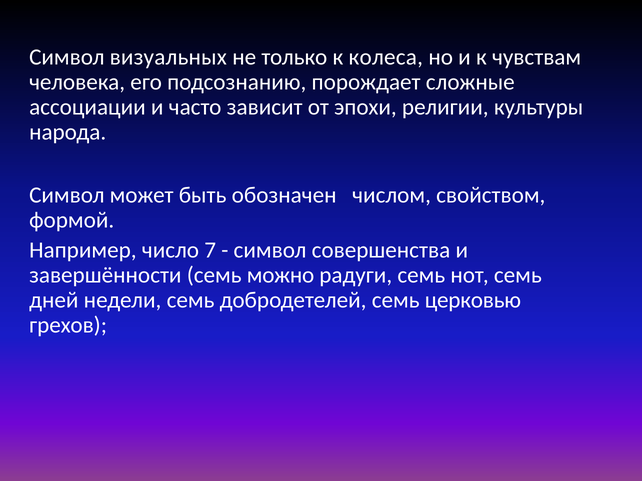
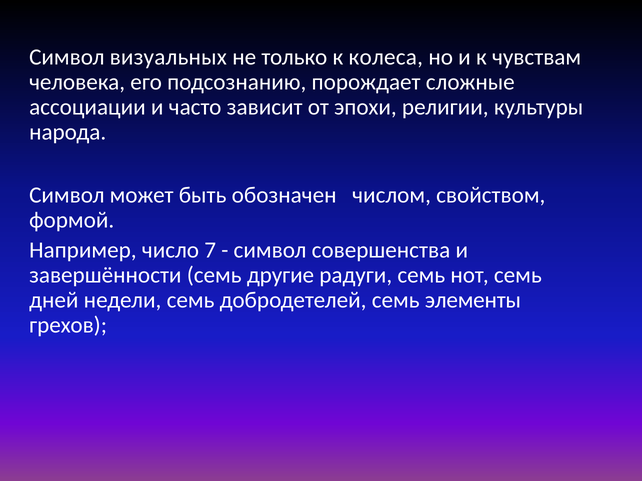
можно: можно -> другие
церковью: церковью -> элементы
